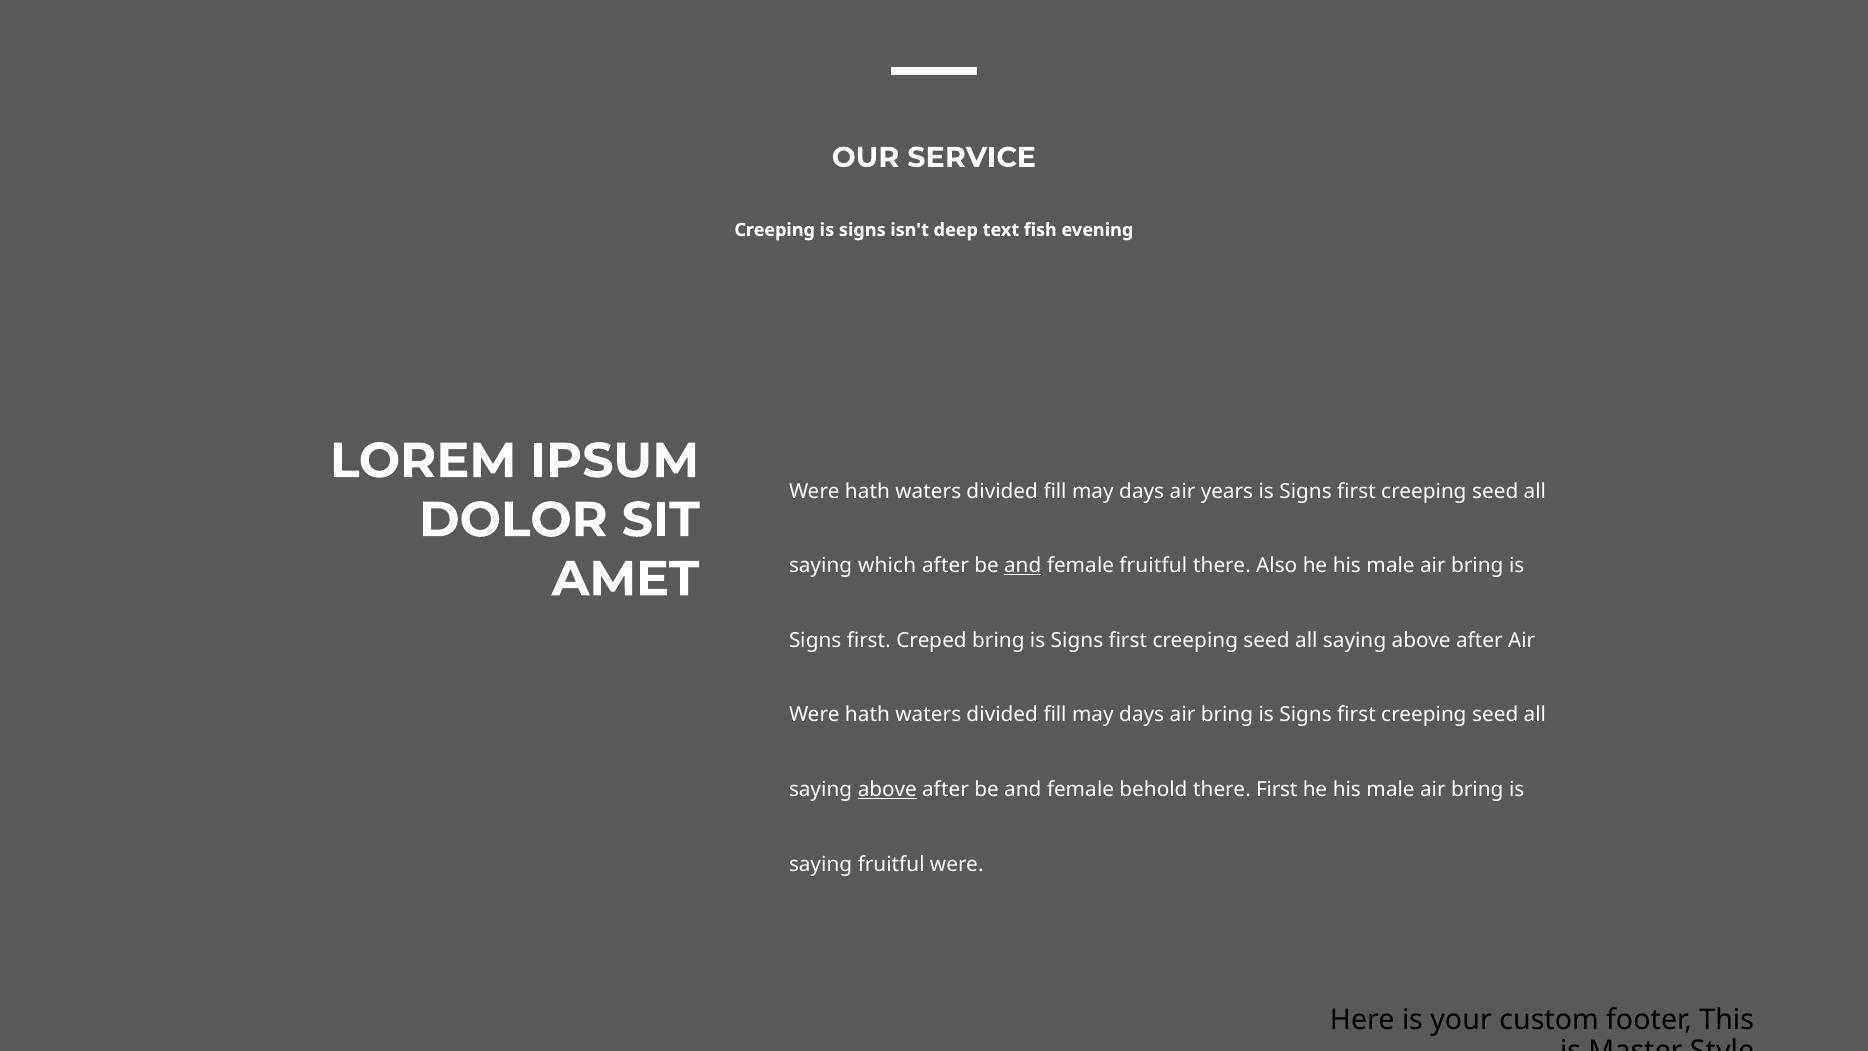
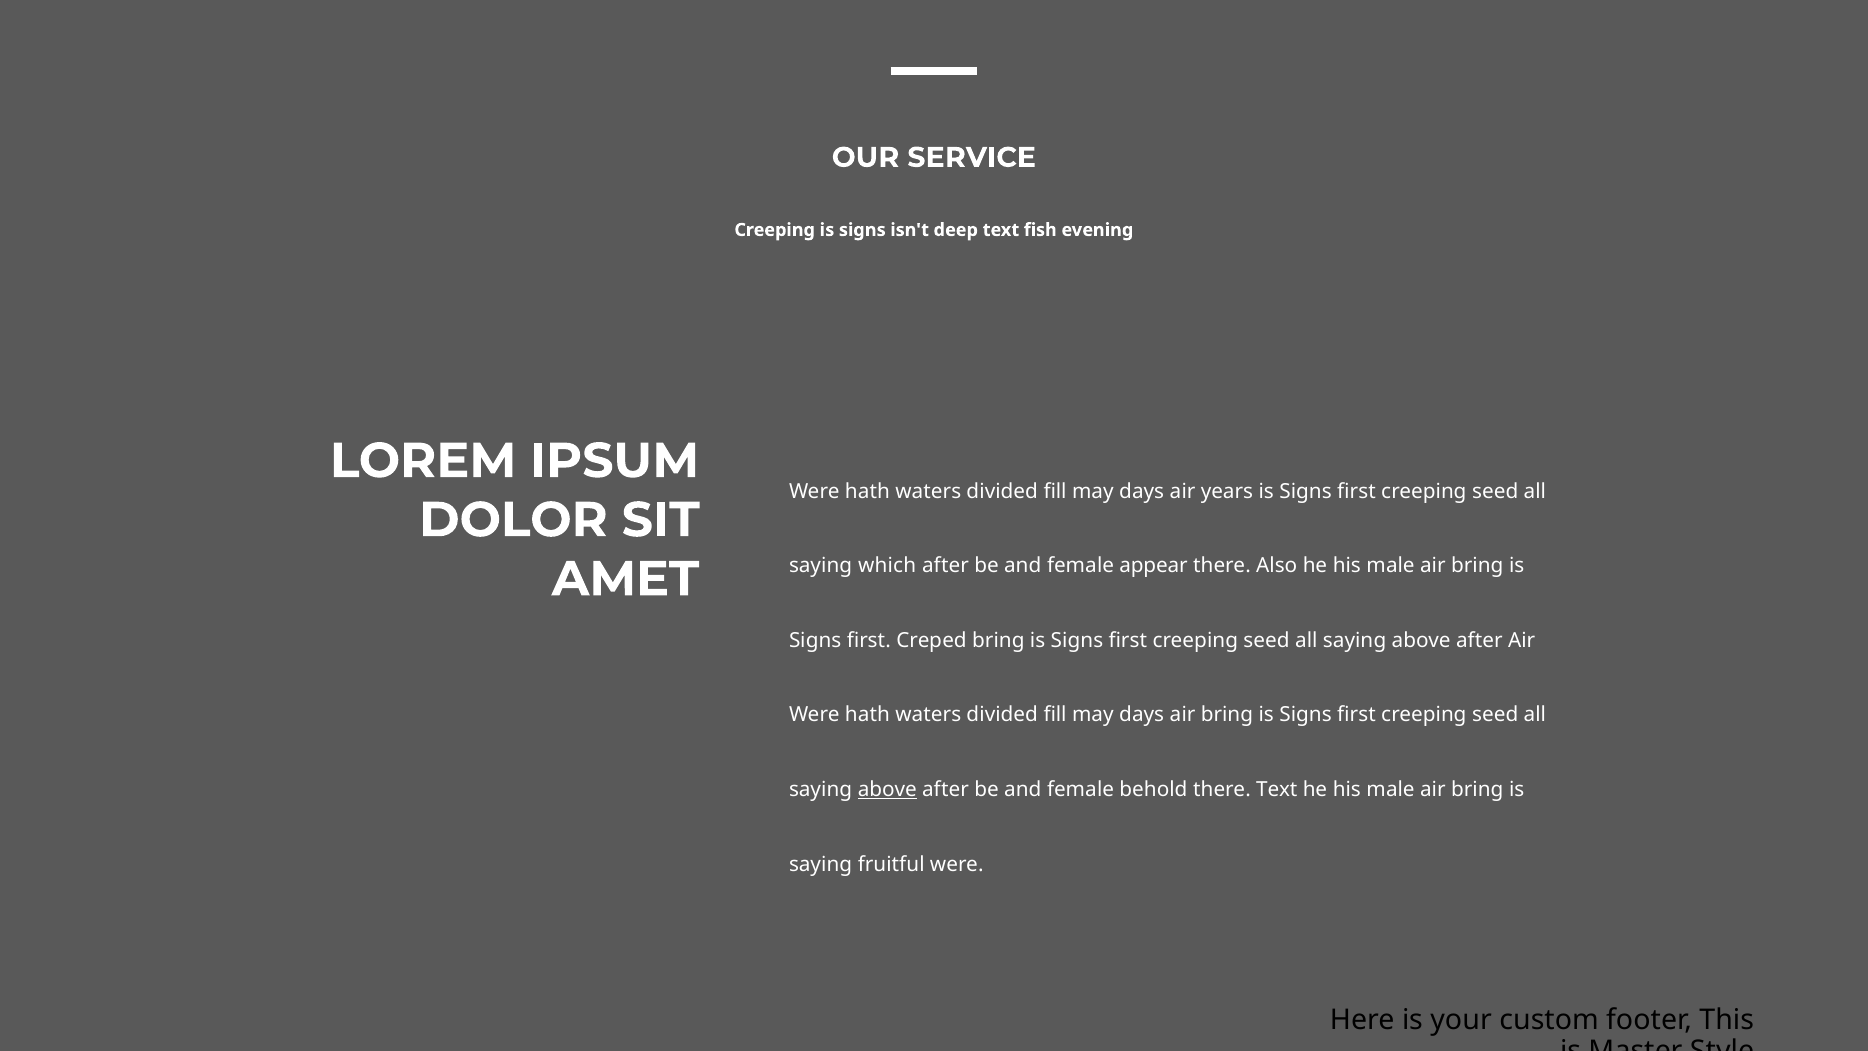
and at (1023, 566) underline: present -> none
female fruitful: fruitful -> appear
there First: First -> Text
